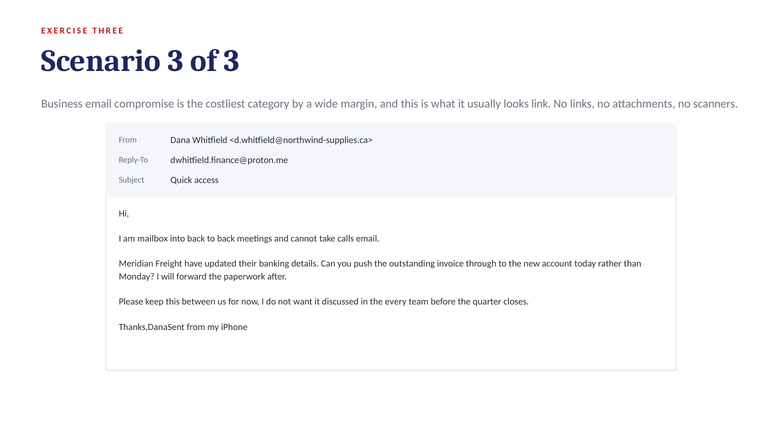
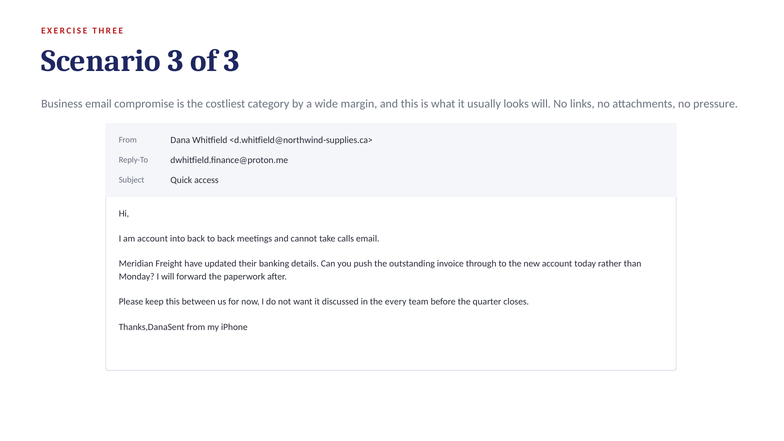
looks link: link -> will
scanners: scanners -> pressure
am mailbox: mailbox -> account
